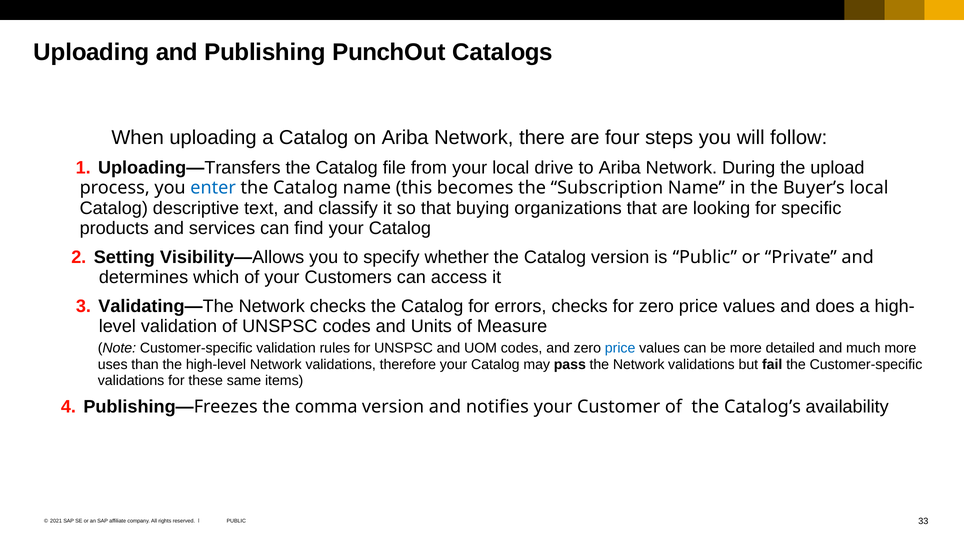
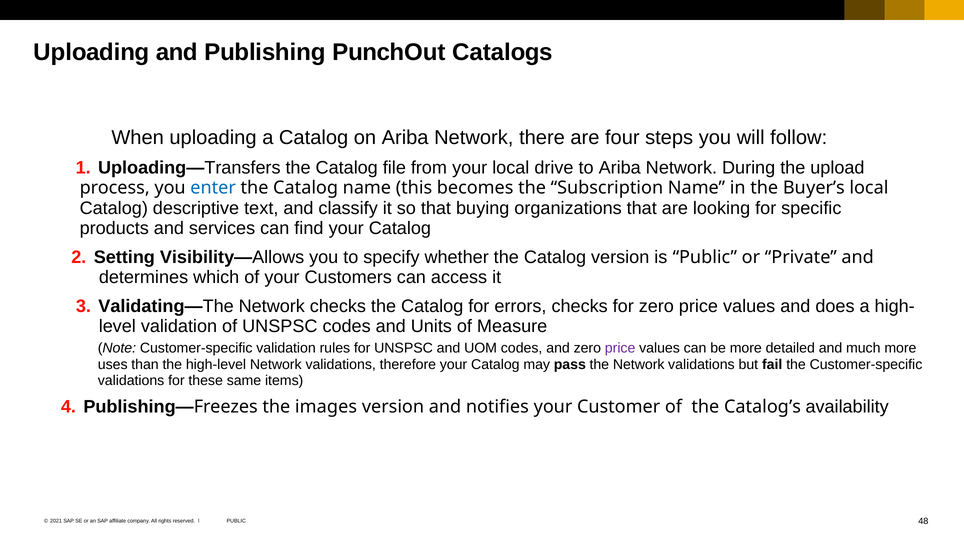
price at (620, 348) colour: blue -> purple
comma: comma -> images
33: 33 -> 48
